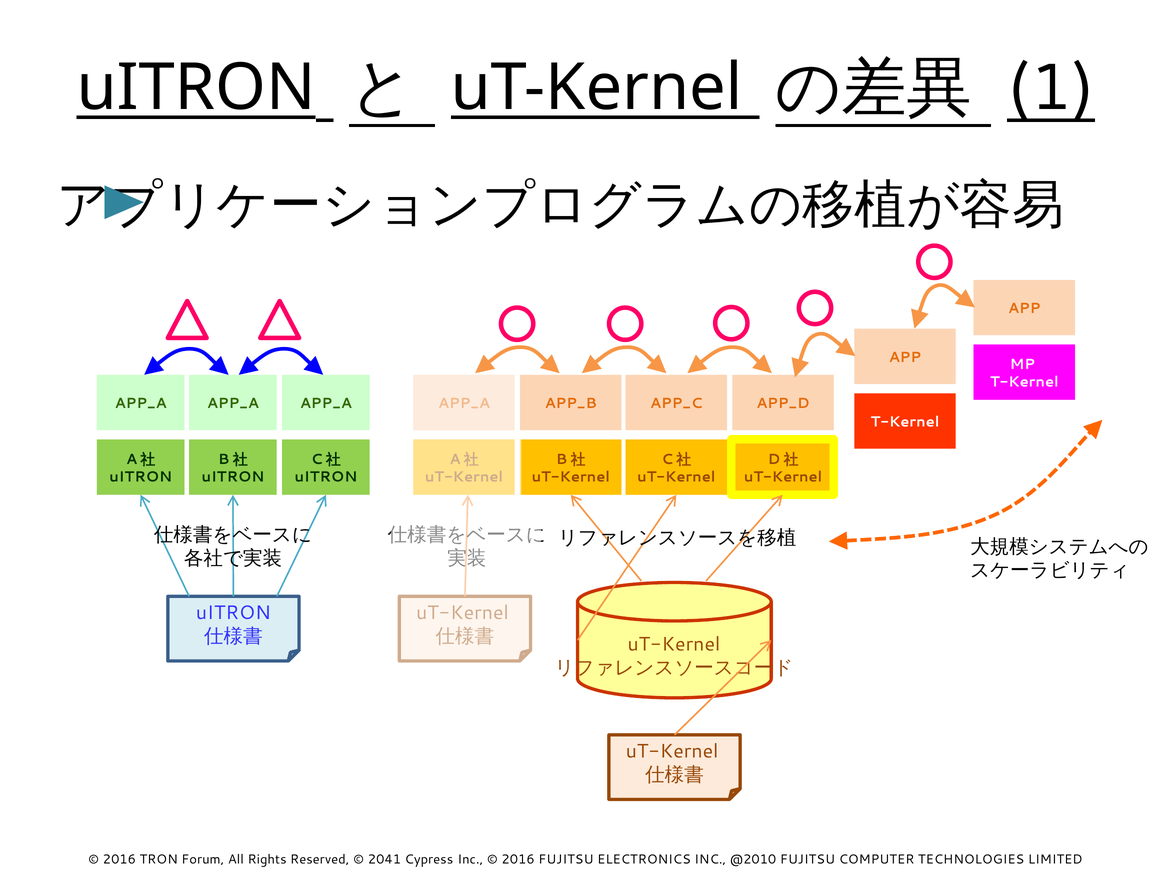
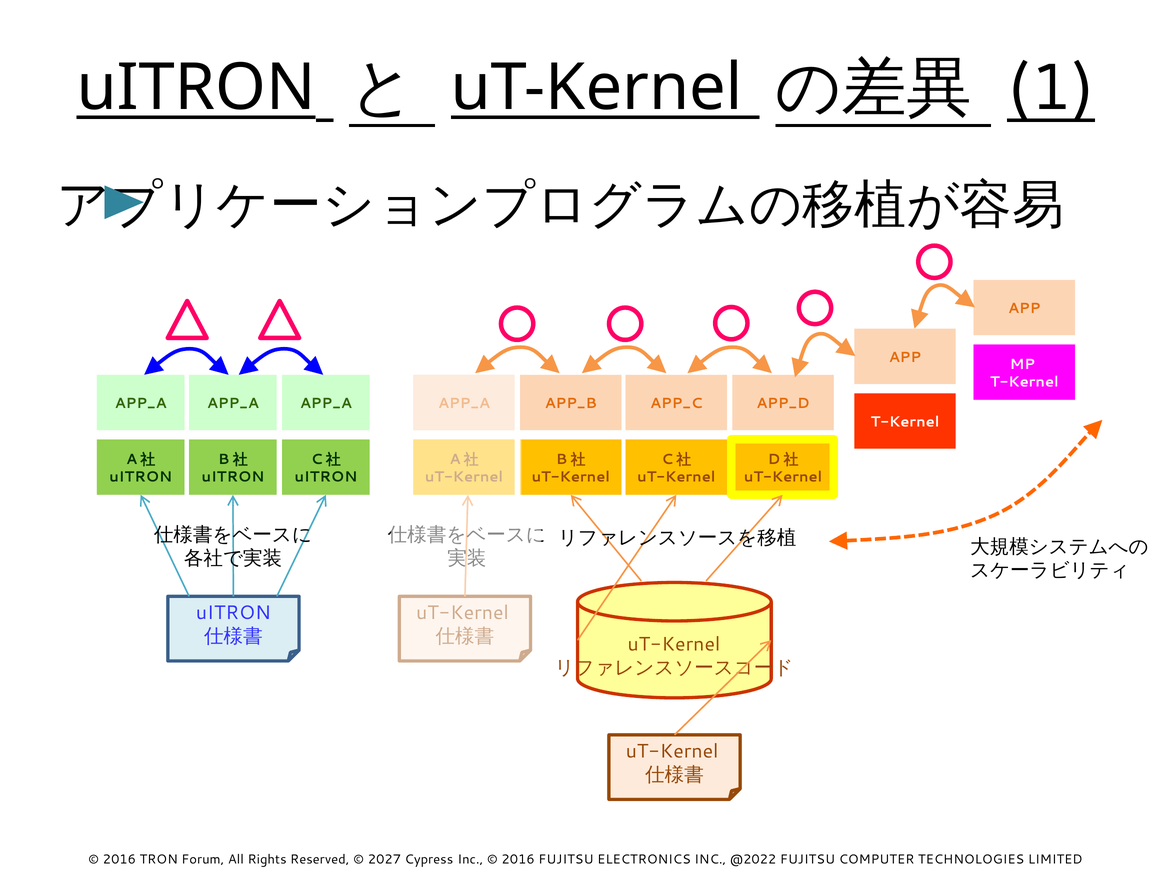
2041: 2041 -> 2027
@2010: @2010 -> @2022
